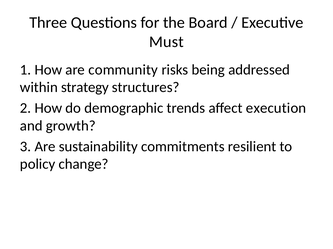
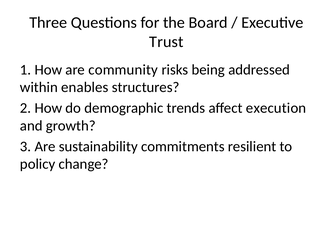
Must: Must -> Trust
strategy: strategy -> enables
